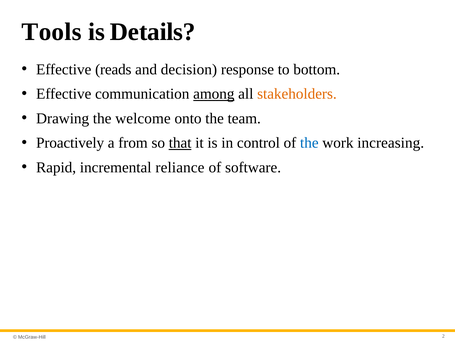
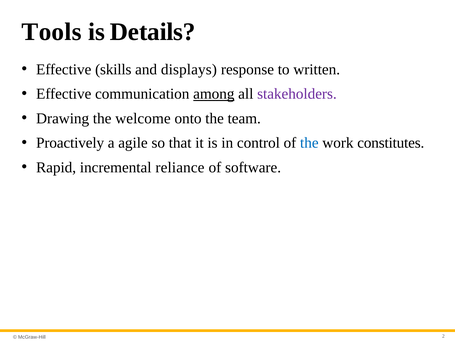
reads: reads -> skills
decision: decision -> displays
bottom: bottom -> written
stakeholders colour: orange -> purple
from: from -> agile
that underline: present -> none
increasing: increasing -> constitutes
